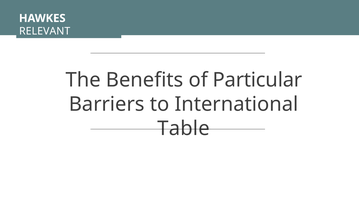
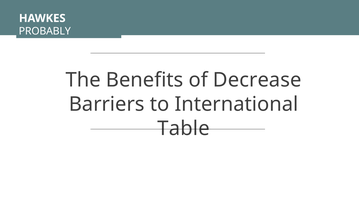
RELEVANT: RELEVANT -> PROBABLY
Particular: Particular -> Decrease
